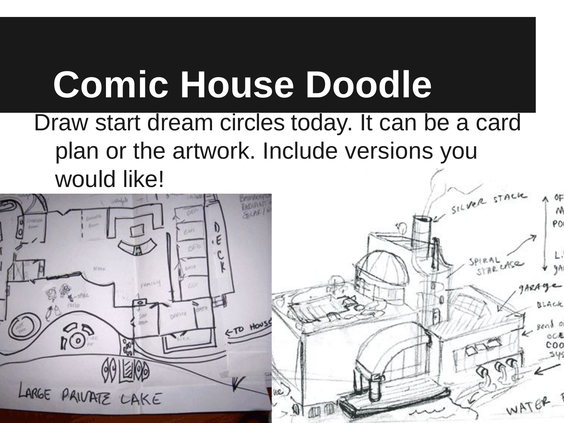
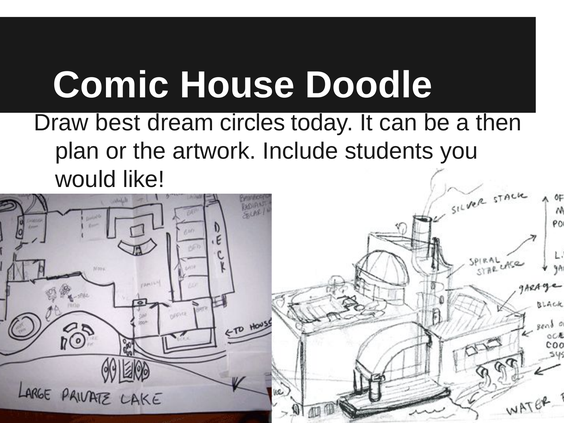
start: start -> best
card: card -> then
versions: versions -> students
